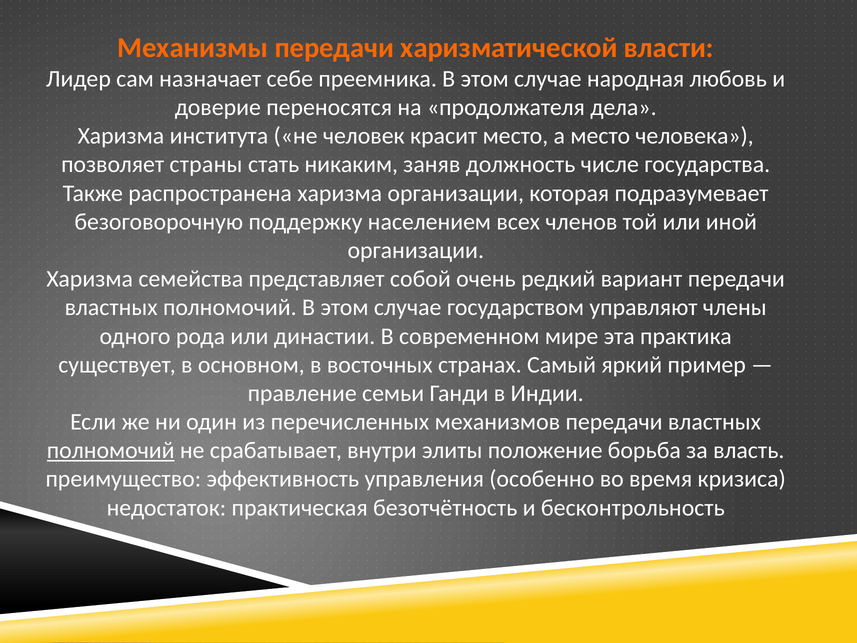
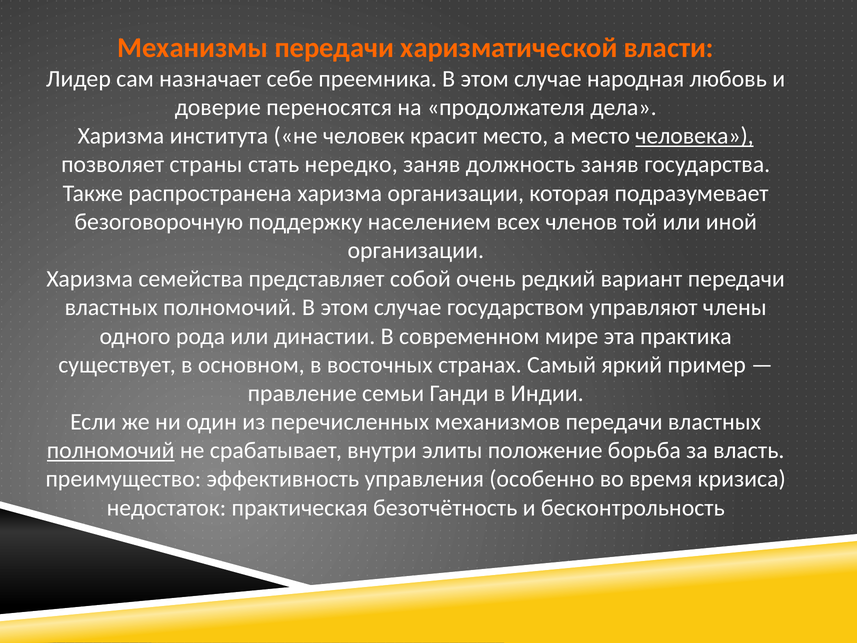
человека underline: none -> present
никаким: никаким -> нередко
должность числе: числе -> заняв
